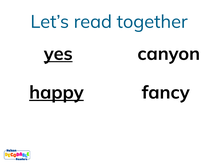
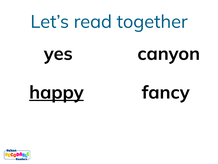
yes underline: present -> none
